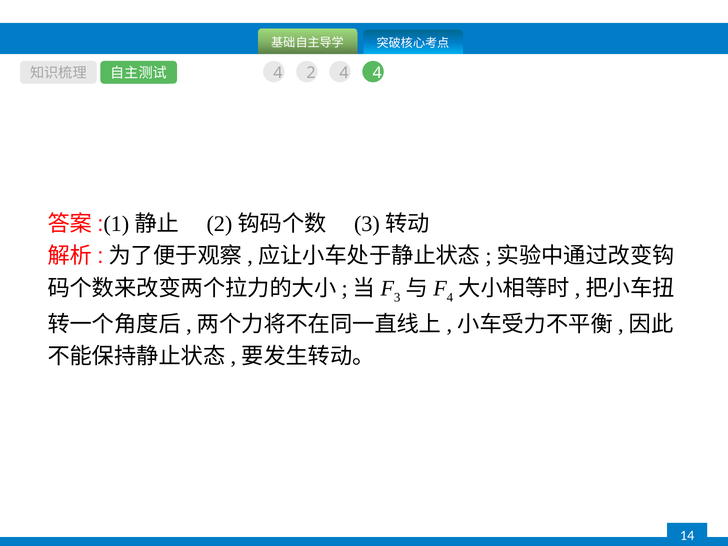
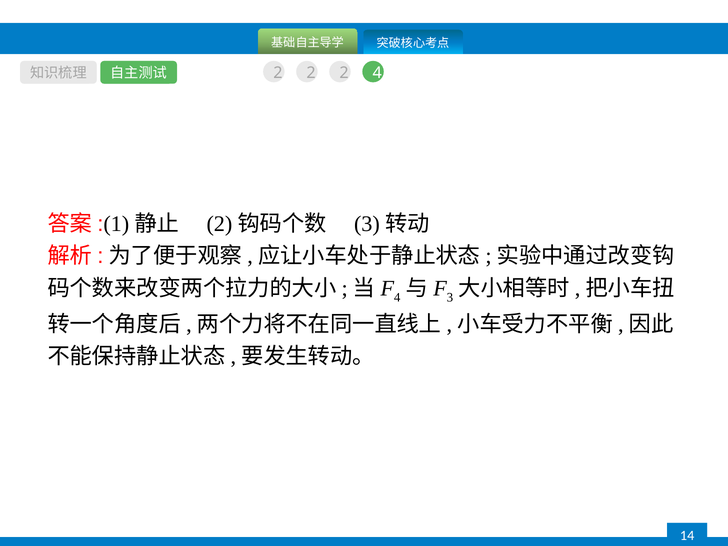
4 at (278, 73): 4 -> 2
4 at (344, 73): 4 -> 2
3 at (397, 297): 3 -> 4
4 at (450, 297): 4 -> 3
